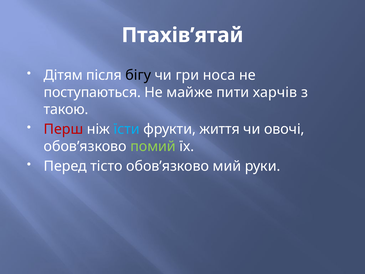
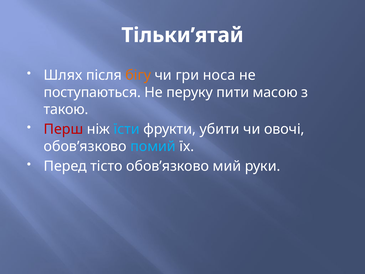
Птахів’ятай: Птахів’ятай -> Тільки’ятай
Дітям: Дітям -> Шлях
бігу colour: black -> orange
майже: майже -> перуку
харчів: харчів -> масою
життя: життя -> убити
помий colour: light green -> light blue
